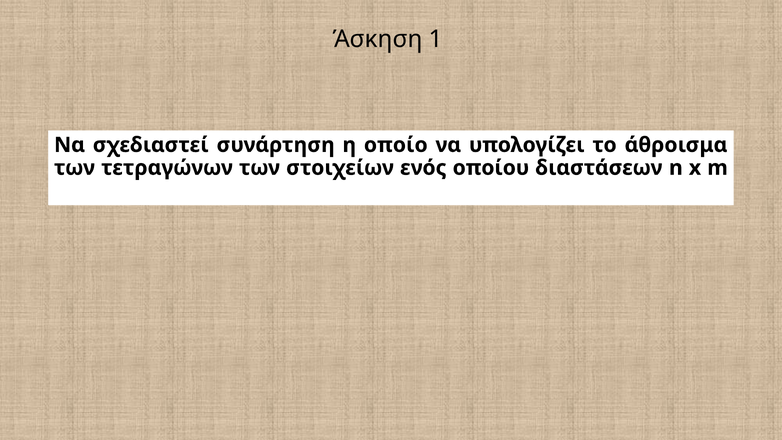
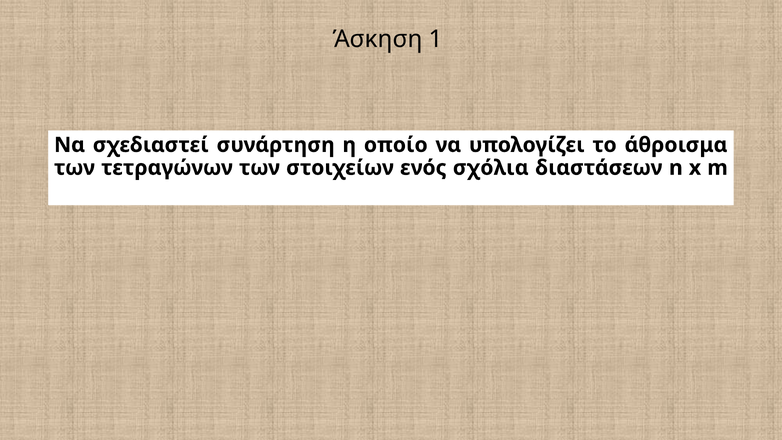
οποίου: οποίου -> σχόλια
